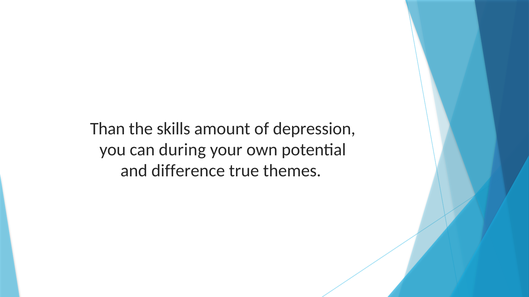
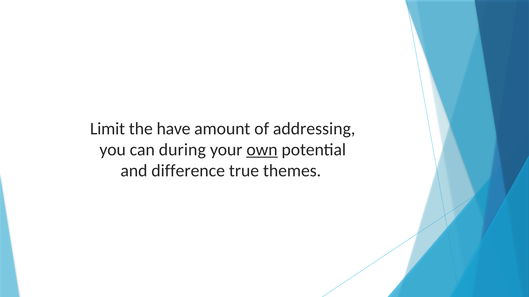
Than: Than -> Limit
skills: skills -> have
depression: depression -> addressing
own underline: none -> present
